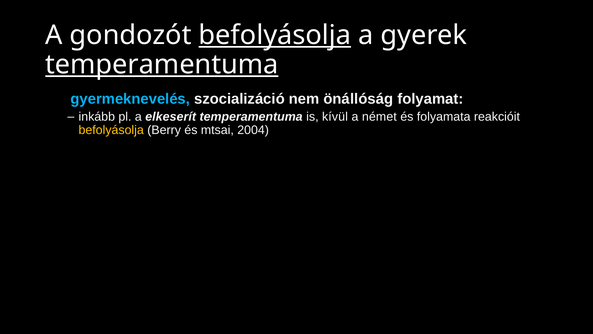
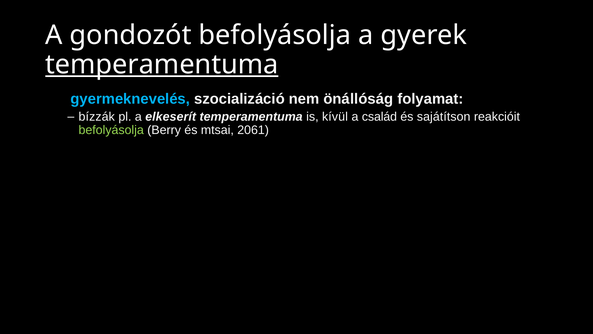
befolyásolja at (275, 35) underline: present -> none
inkább: inkább -> bízzák
német: német -> család
folyamata: folyamata -> sajátítson
befolyásolja at (111, 130) colour: yellow -> light green
2004: 2004 -> 2061
